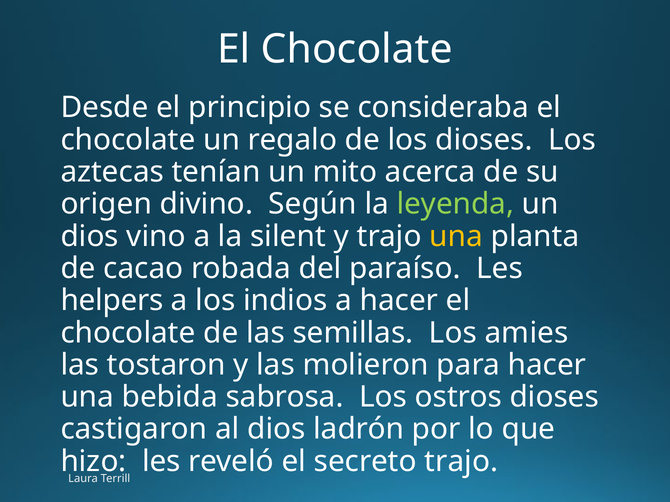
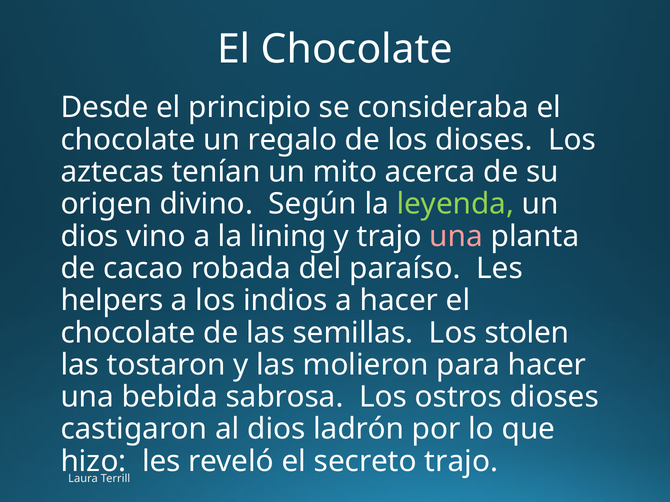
silent: silent -> lining
una at (456, 236) colour: yellow -> pink
amies: amies -> stolen
